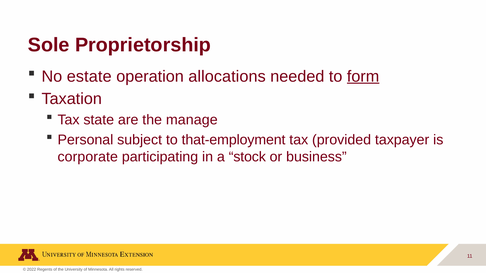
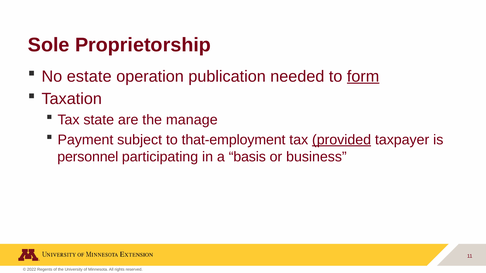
allocations: allocations -> publication
Personal: Personal -> Payment
provided underline: none -> present
corporate: corporate -> personnel
stock: stock -> basis
